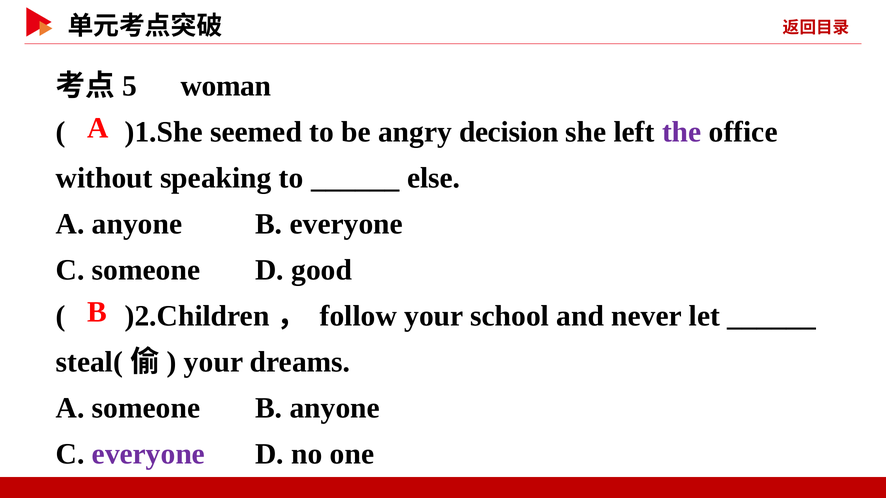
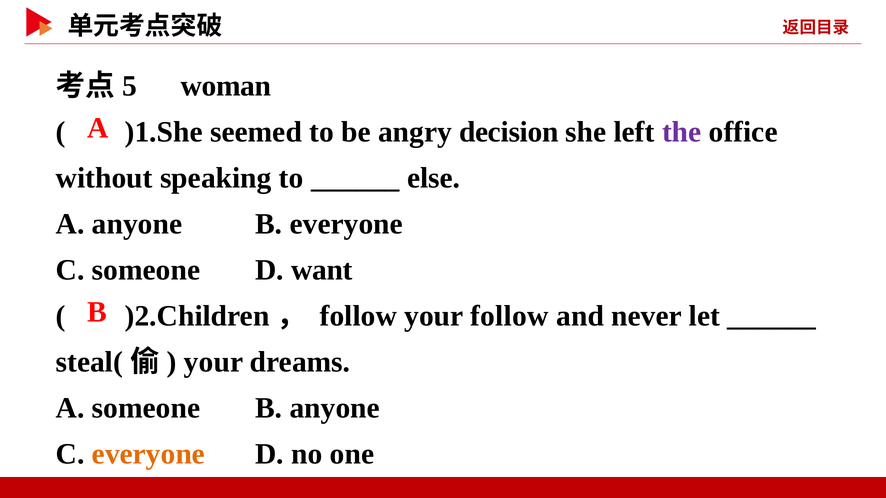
good: good -> want
your school: school -> follow
everyone at (148, 455) colour: purple -> orange
